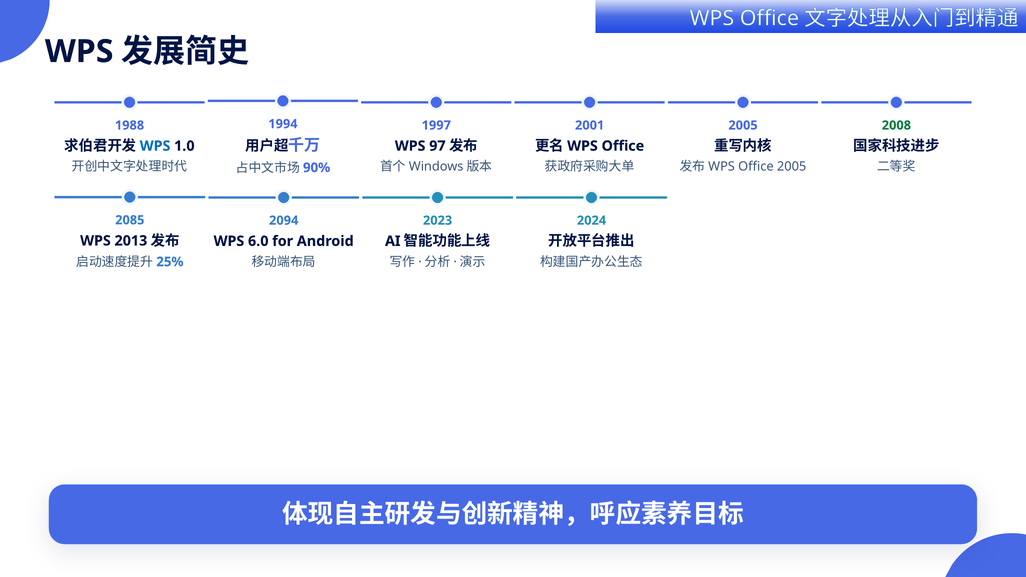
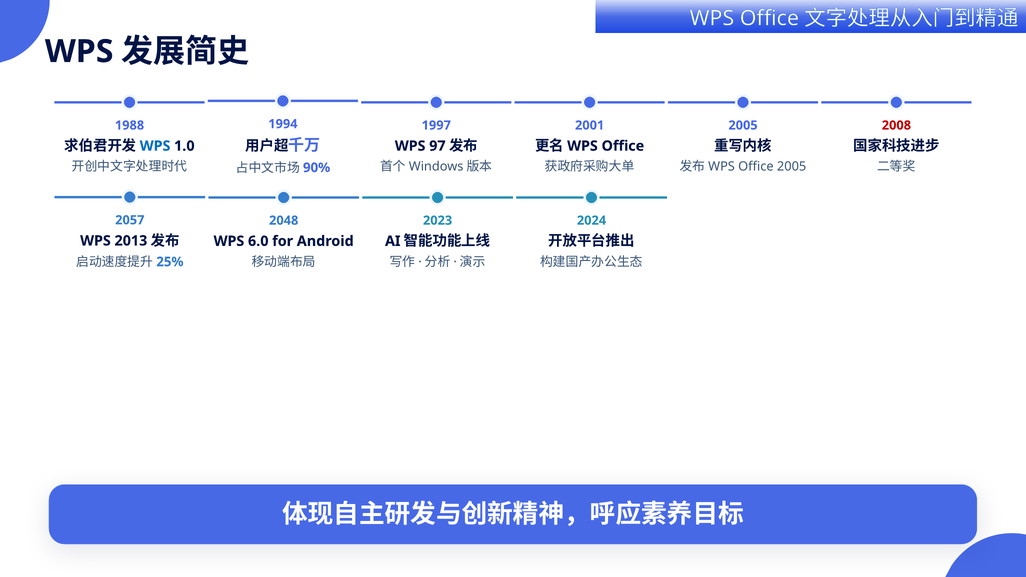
2008 colour: green -> red
2085: 2085 -> 2057
2094: 2094 -> 2048
